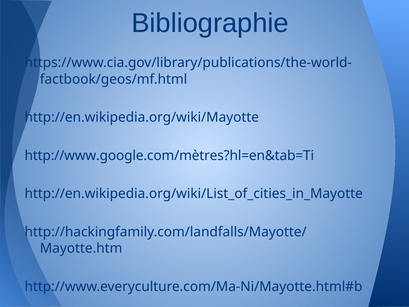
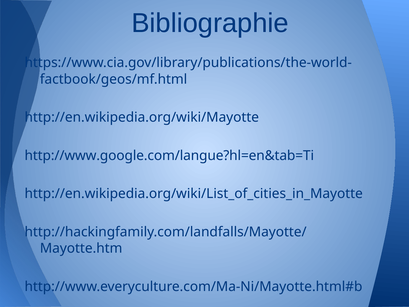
http://www.google.com/mètres?hl=en&tab=Ti: http://www.google.com/mètres?hl=en&tab=Ti -> http://www.google.com/langue?hl=en&tab=Ti
